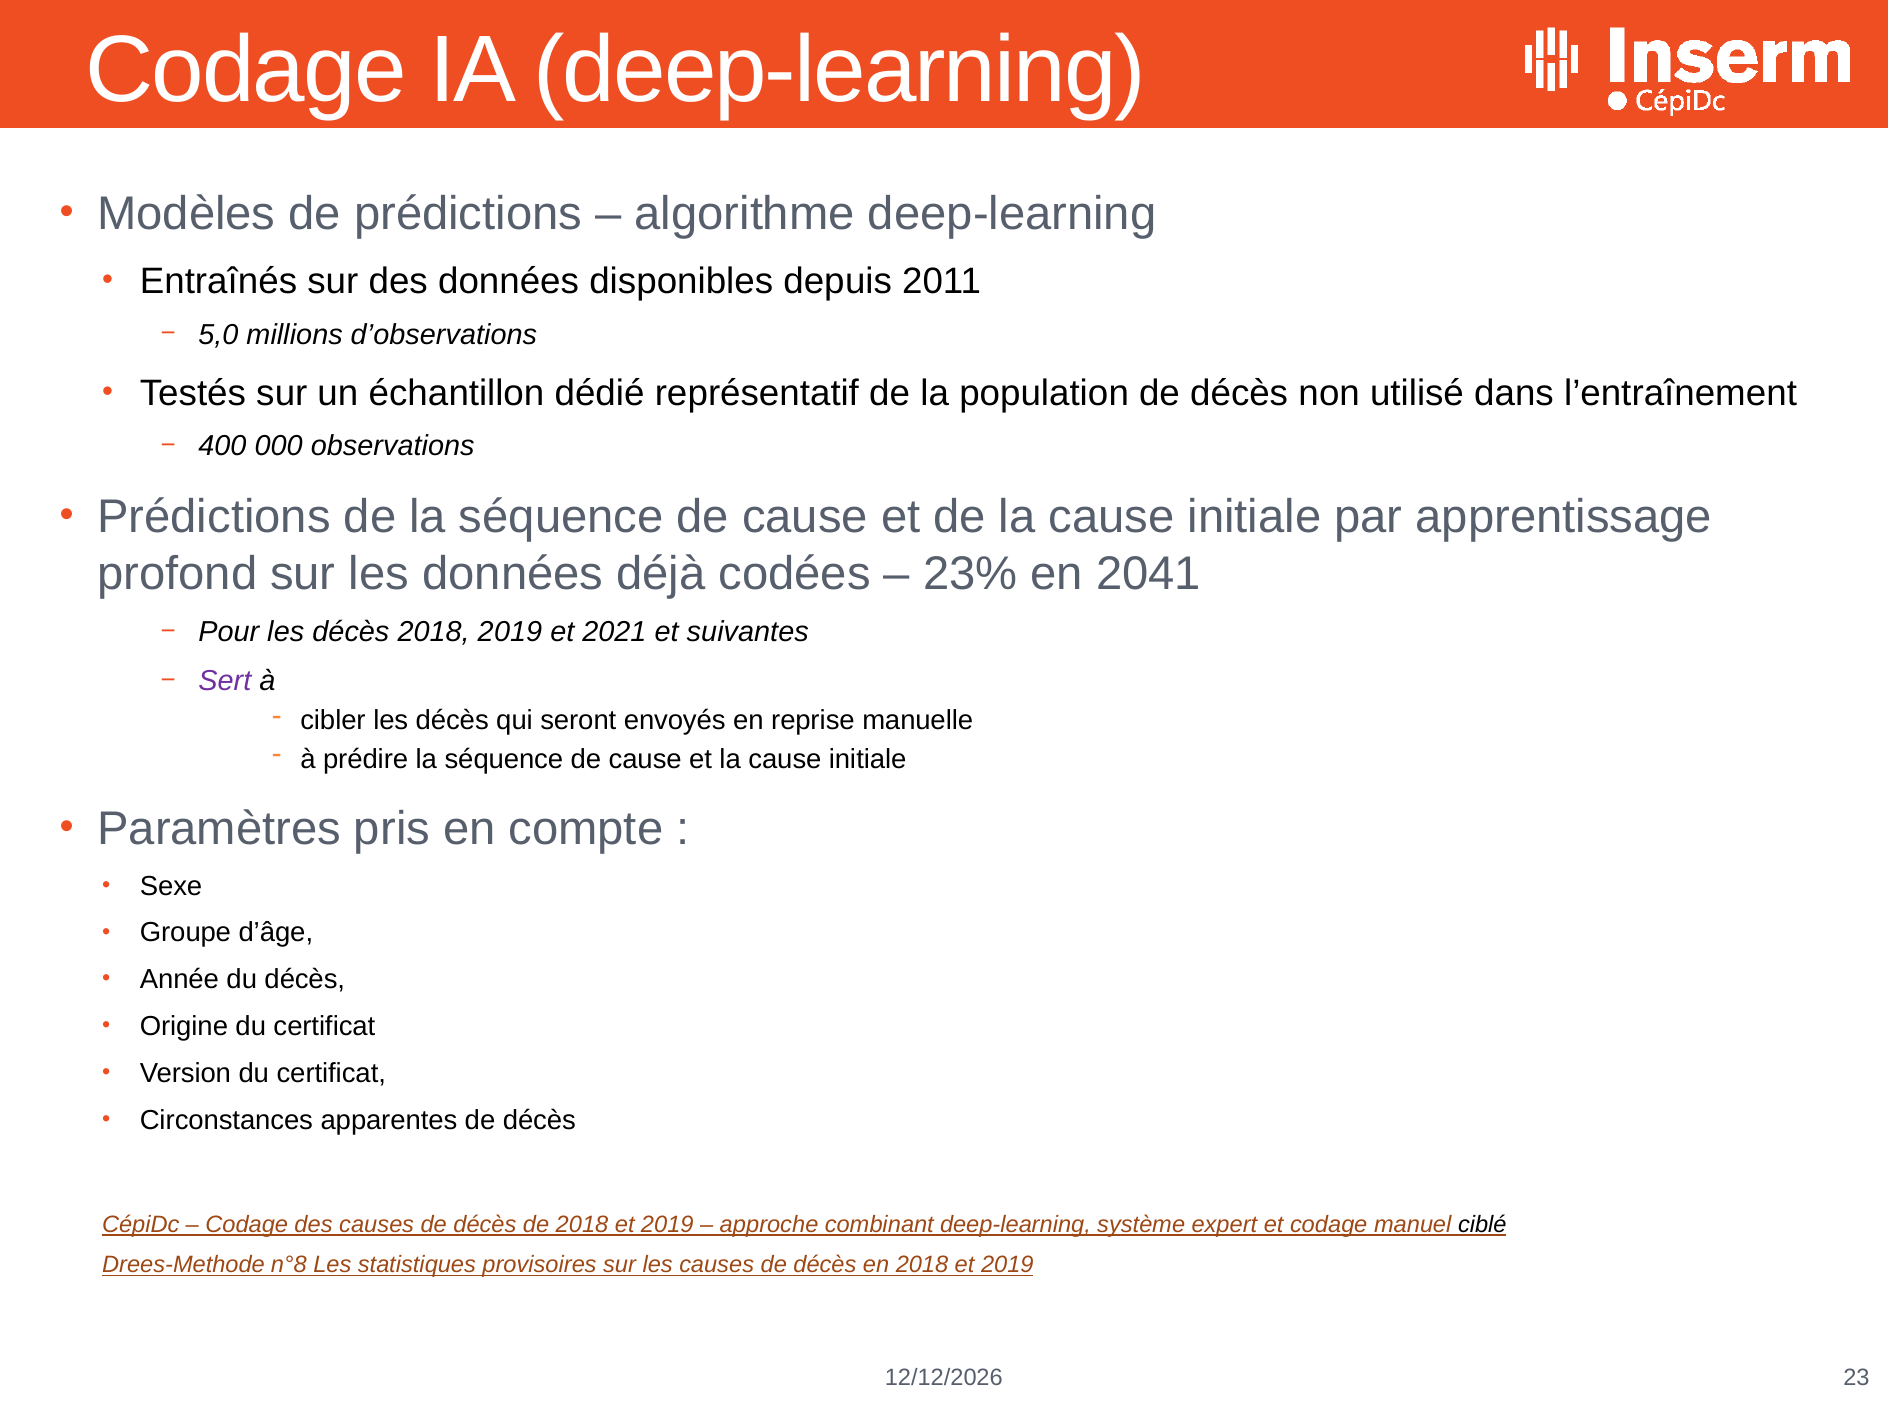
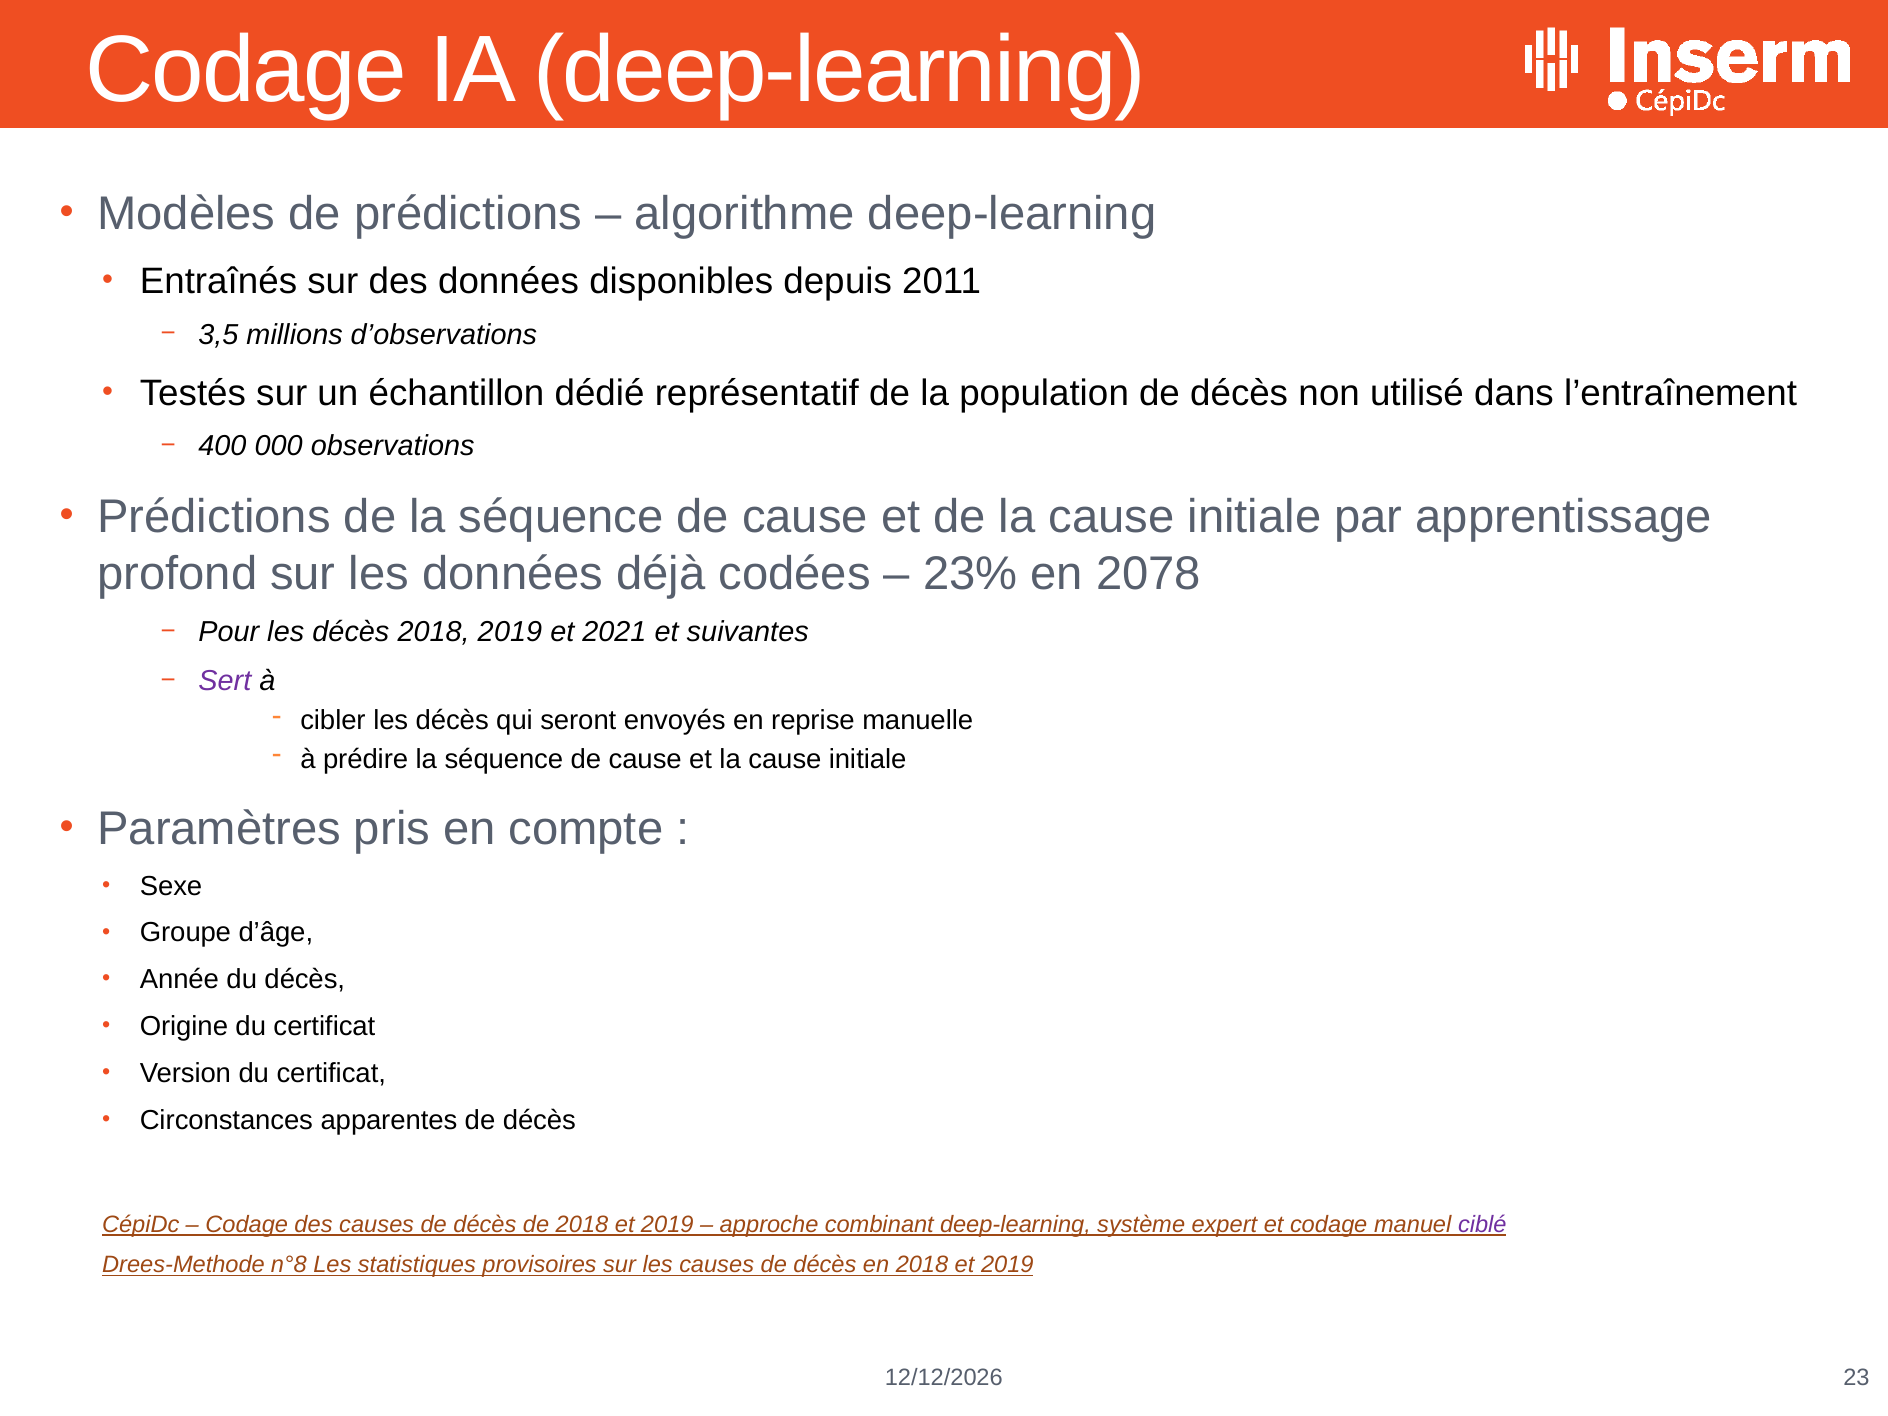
5,0: 5,0 -> 3,5
2041: 2041 -> 2078
ciblé colour: black -> purple
